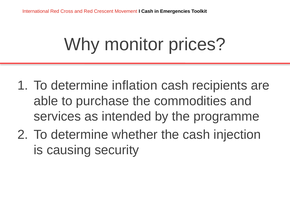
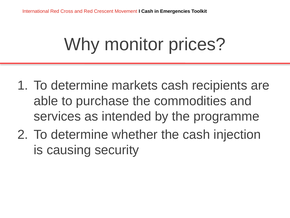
inflation: inflation -> markets
